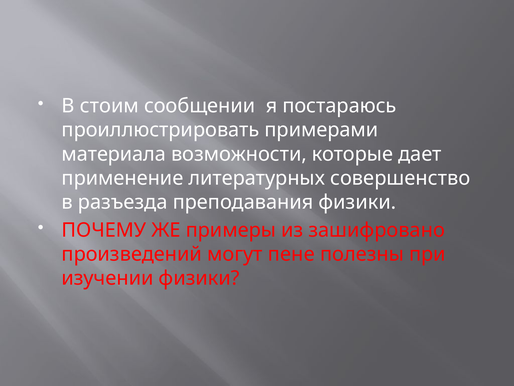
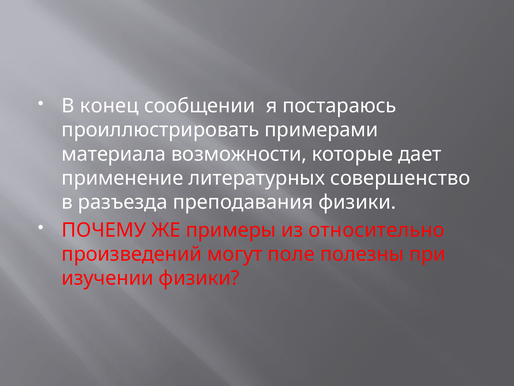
стоим: стоим -> конец
зашифровано: зашифровано -> относительно
пене: пене -> поле
